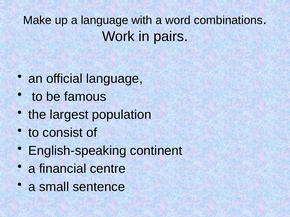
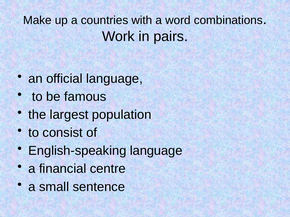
a language: language -> countries
English-speaking continent: continent -> language
